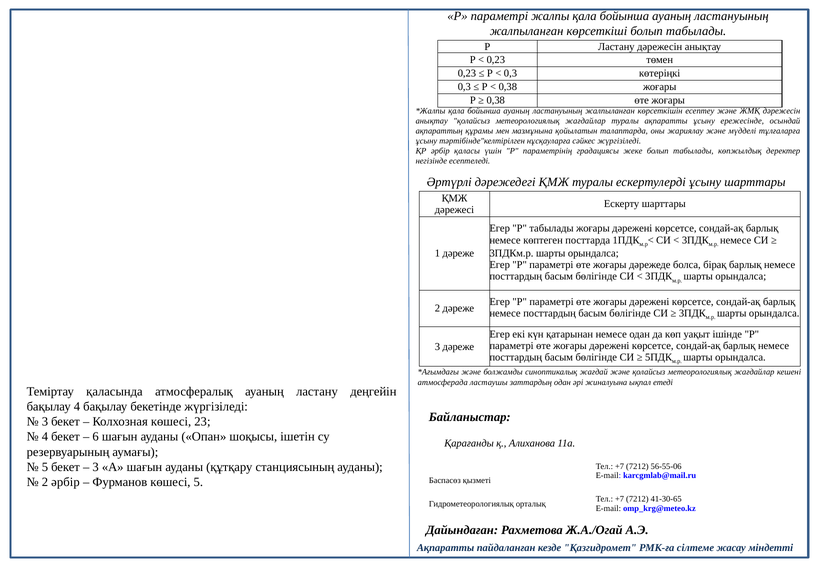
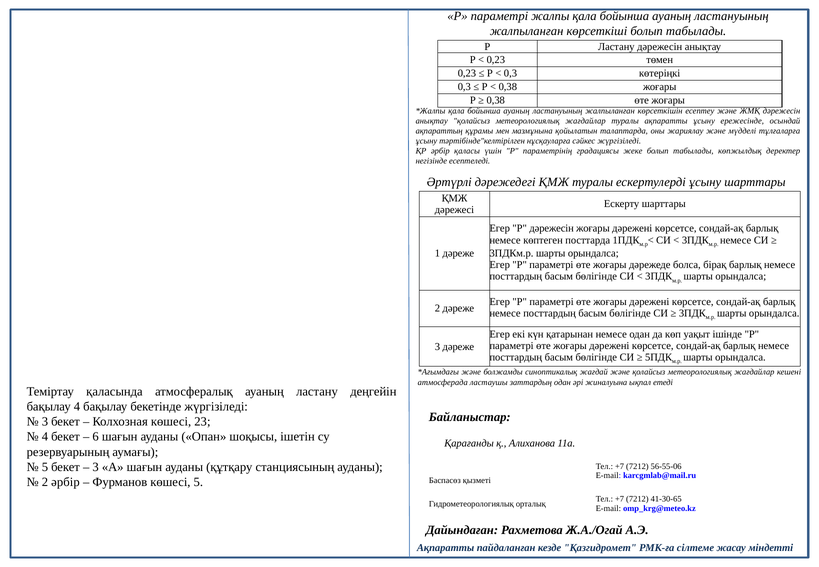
Р табылады: табылады -> дәрежесін
